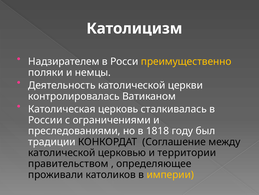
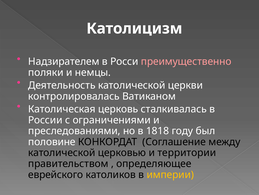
преимущественно colour: yellow -> pink
традиции: традиции -> половине
проживали: проживали -> еврейского
